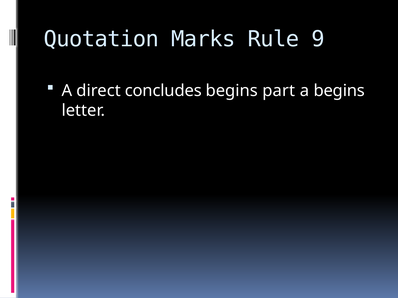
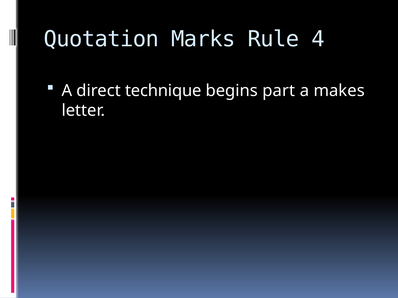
9: 9 -> 4
concludes: concludes -> technique
a begins: begins -> makes
